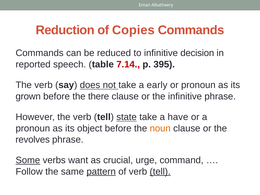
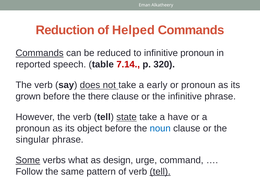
Copies: Copies -> Helped
Commands at (40, 53) underline: none -> present
infinitive decision: decision -> pronoun
395: 395 -> 320
noun colour: orange -> blue
revolves: revolves -> singular
want: want -> what
crucial: crucial -> design
pattern underline: present -> none
